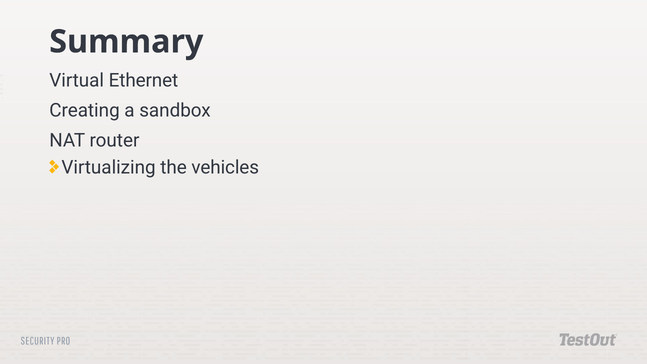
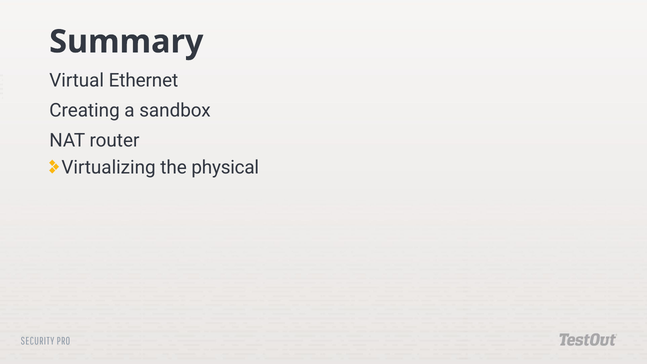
vehicles: vehicles -> physical
